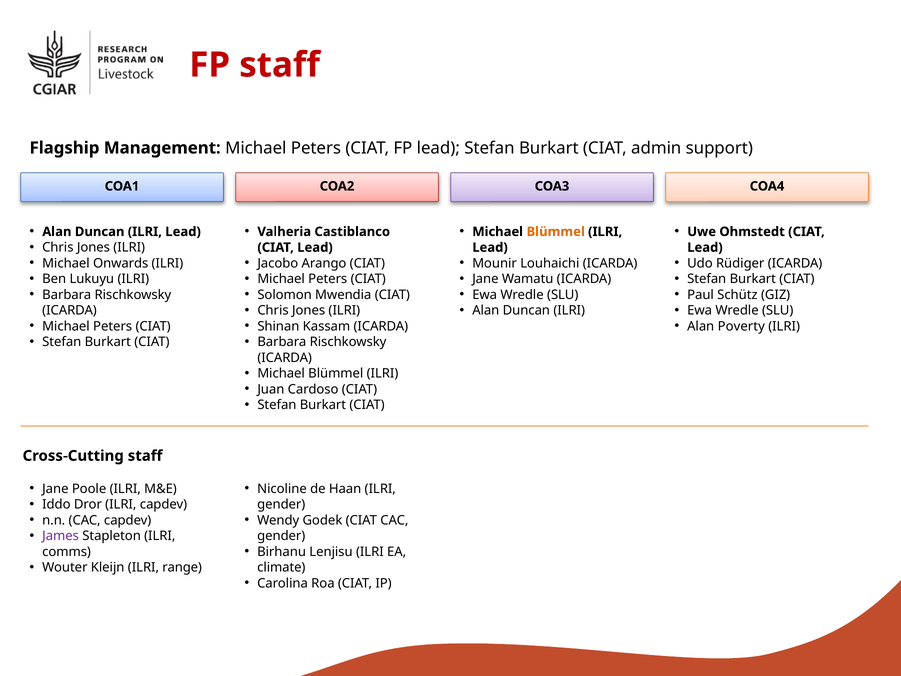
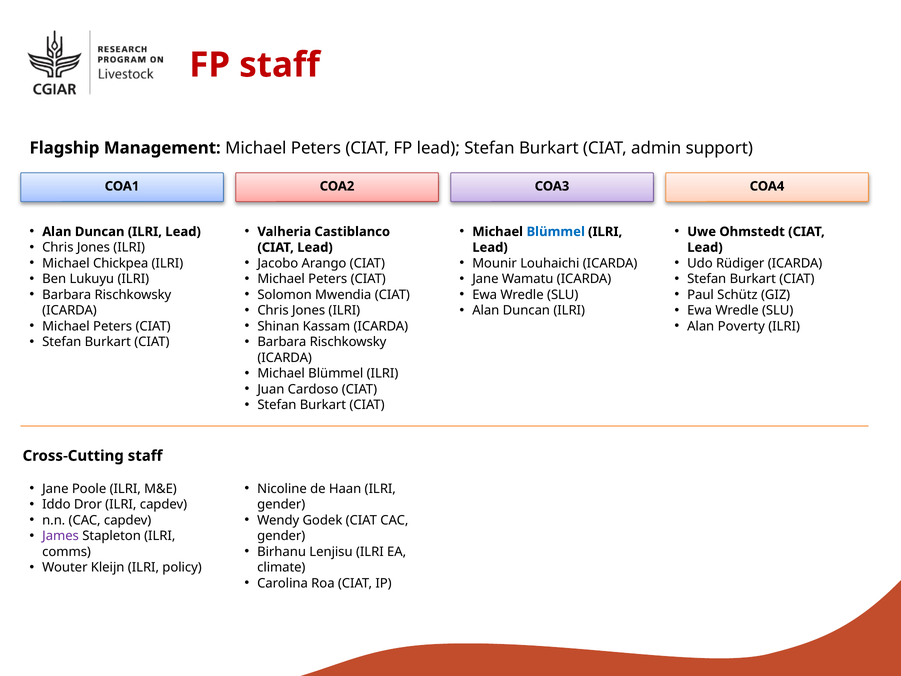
Blümmel at (556, 232) colour: orange -> blue
Onwards: Onwards -> Chickpea
range: range -> policy
